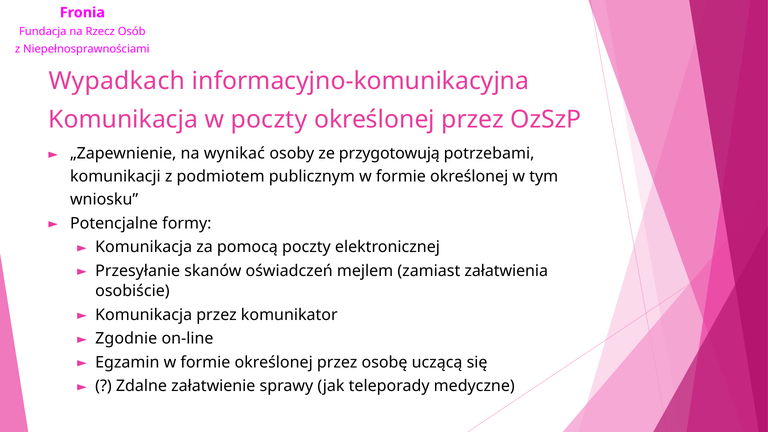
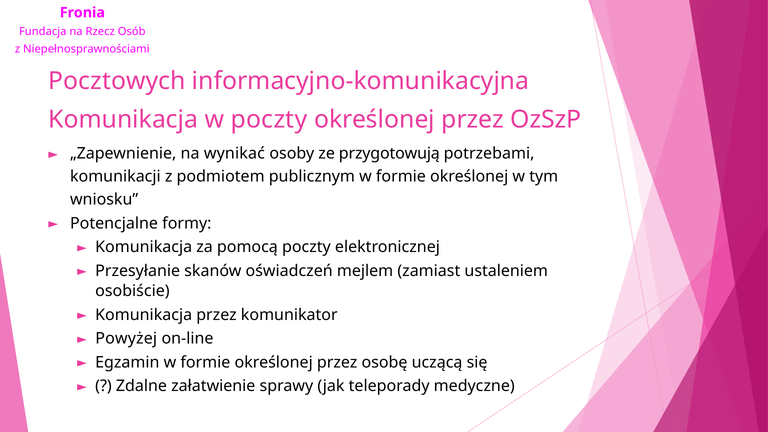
Wypadkach: Wypadkach -> Pocztowych
załatwienia: załatwienia -> ustaleniem
Zgodnie: Zgodnie -> Powyżej
